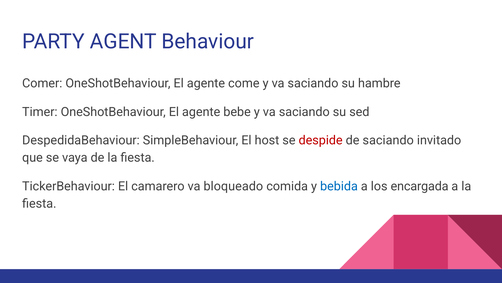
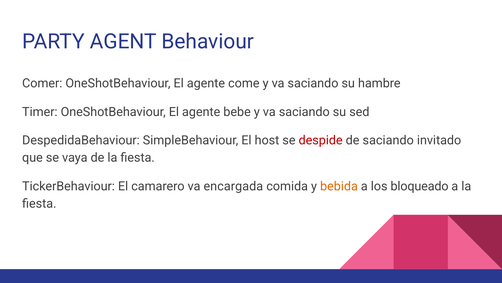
bloqueado: bloqueado -> encargada
bebida colour: blue -> orange
encargada: encargada -> bloqueado
